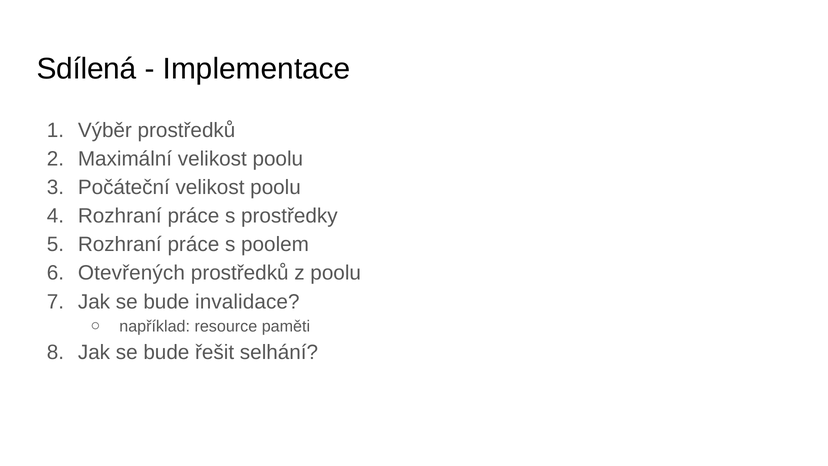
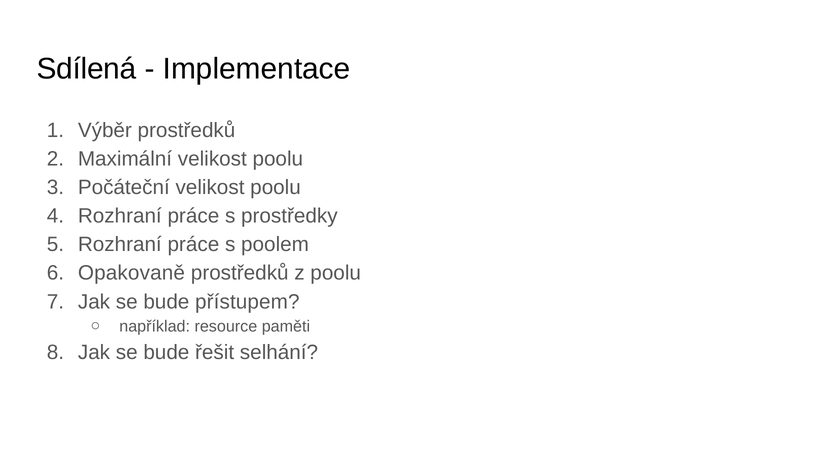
Otevřených: Otevřených -> Opakovaně
invalidace: invalidace -> přístupem
